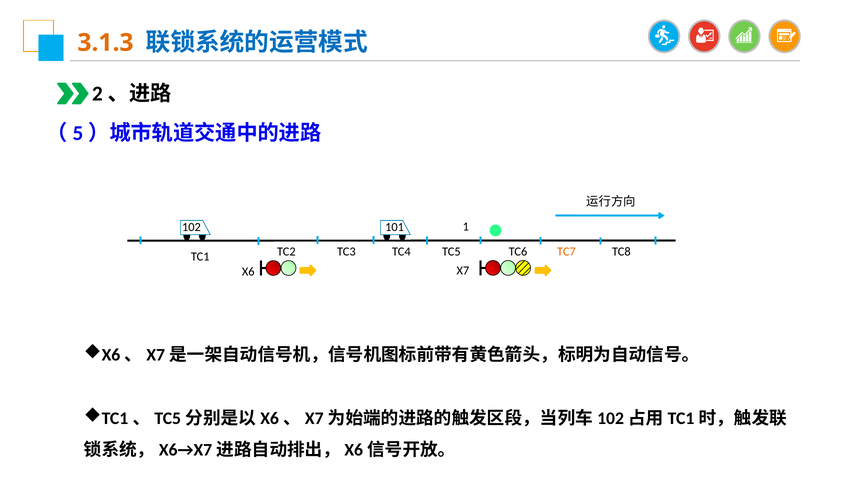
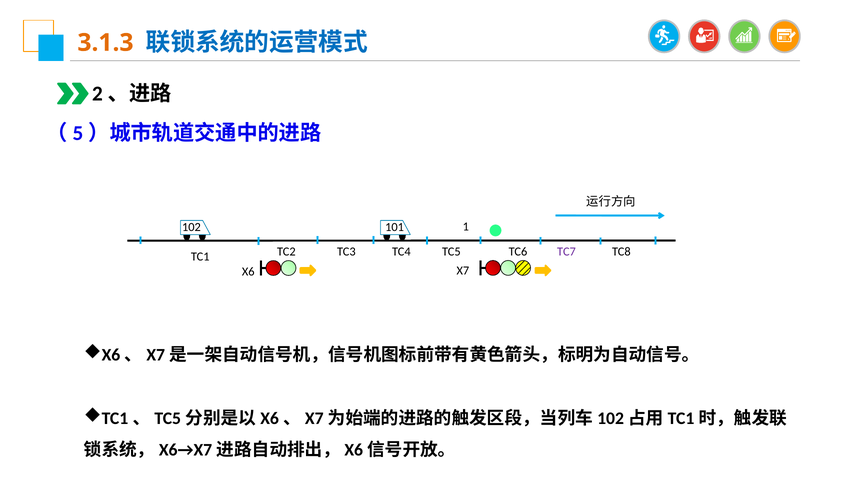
TC7 colour: orange -> purple
